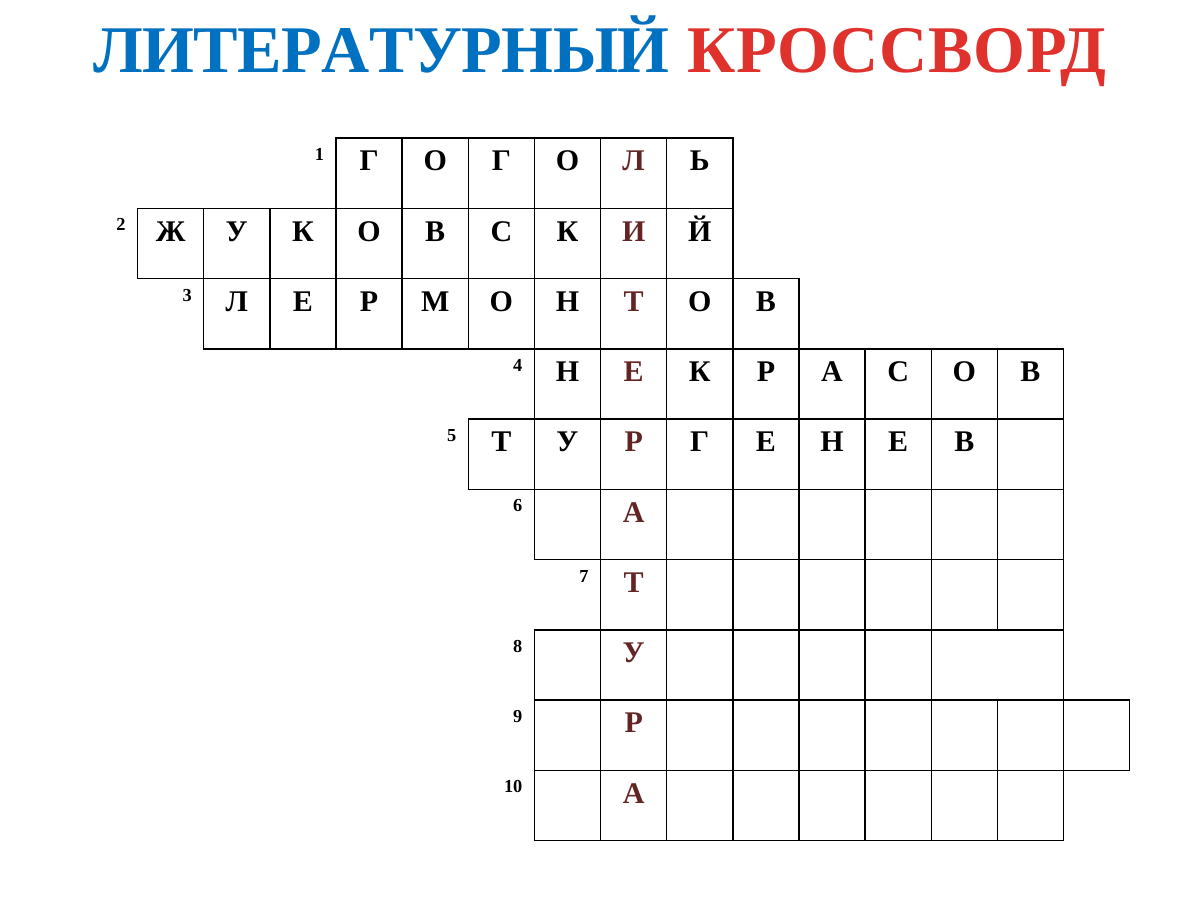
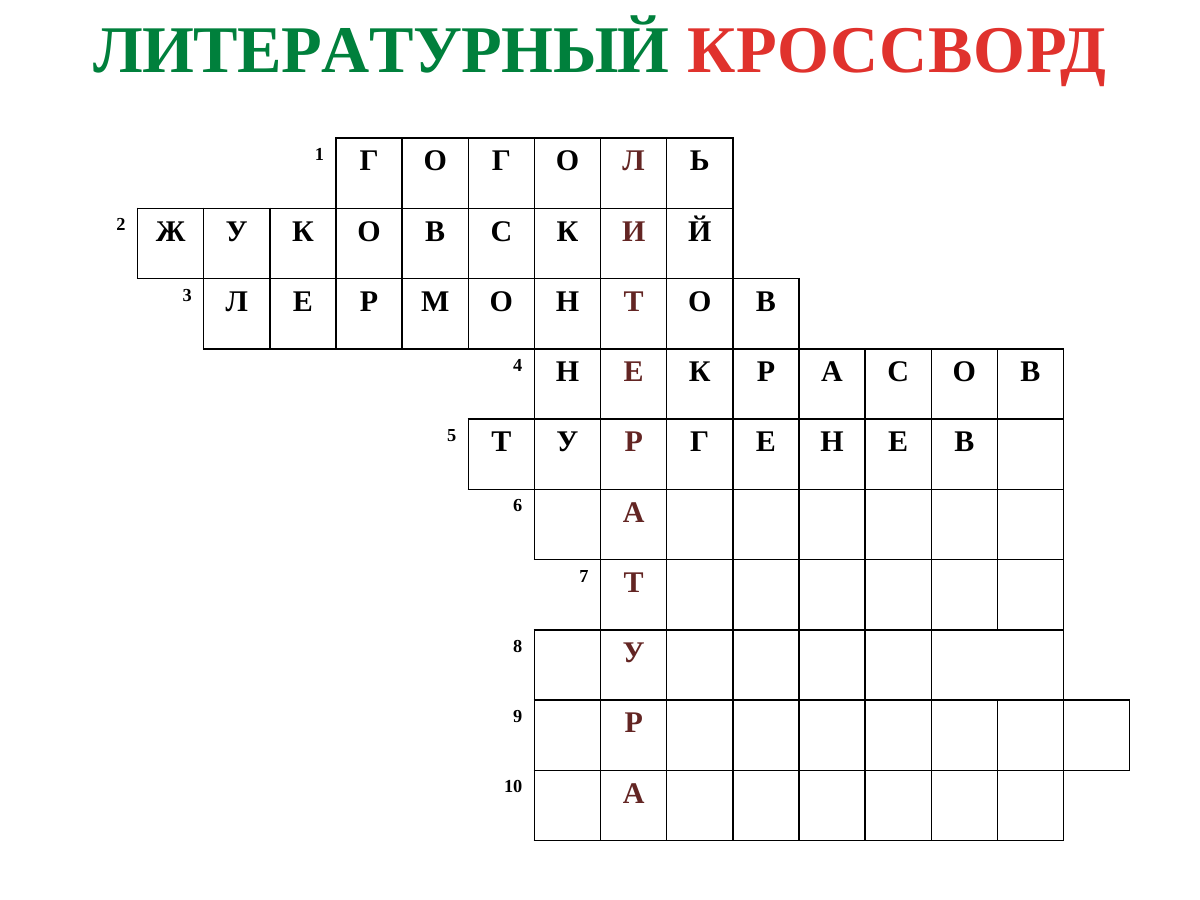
ЛИТЕРАТУРНЫЙ colour: blue -> green
